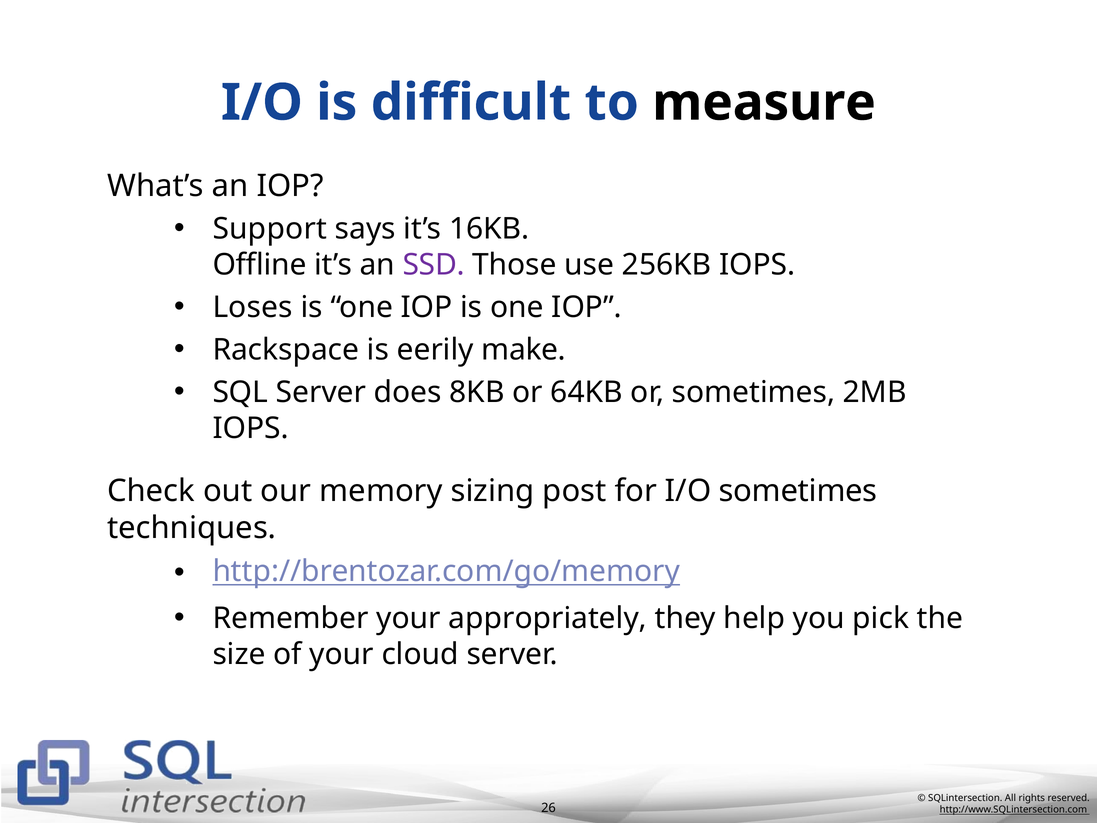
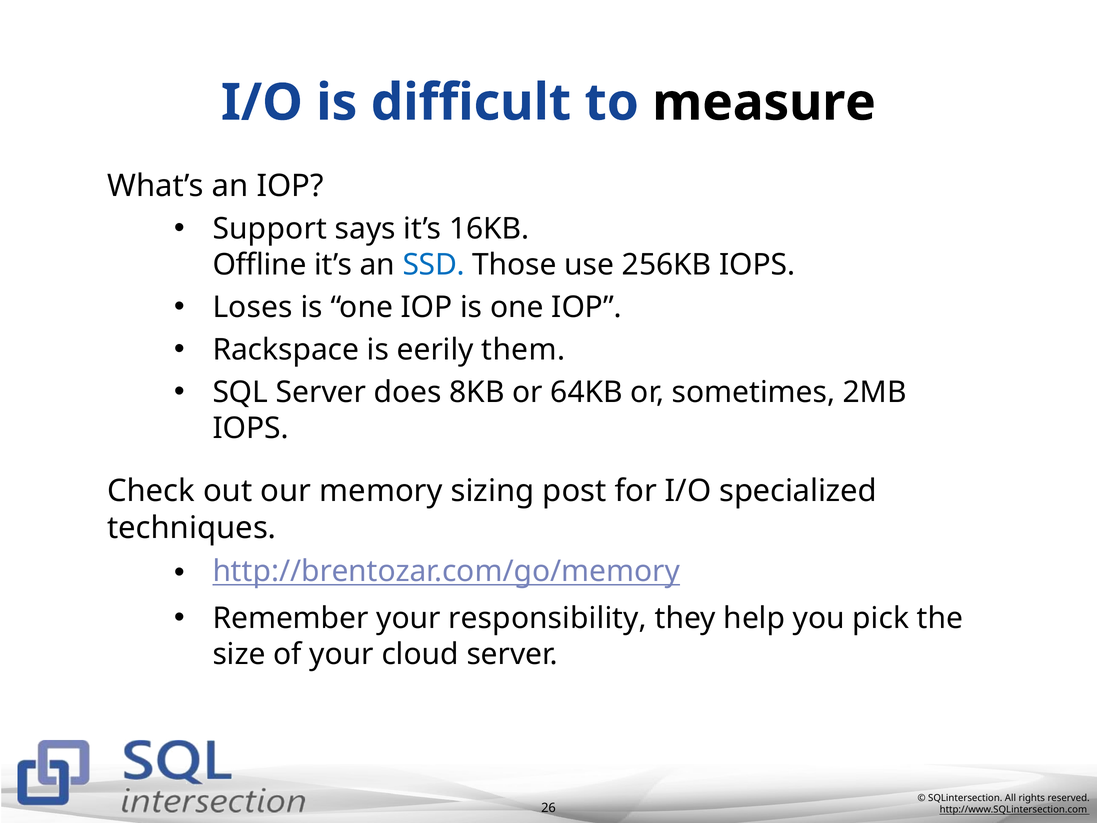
SSD colour: purple -> blue
make: make -> them
I/O sometimes: sometimes -> specialized
appropriately: appropriately -> responsibility
